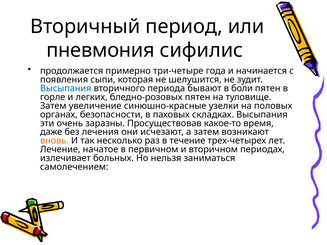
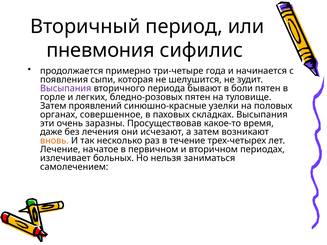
Высыпания at (66, 88) colour: blue -> purple
увеличение: увеличение -> проявлений
безопасности: безопасности -> совершенное
